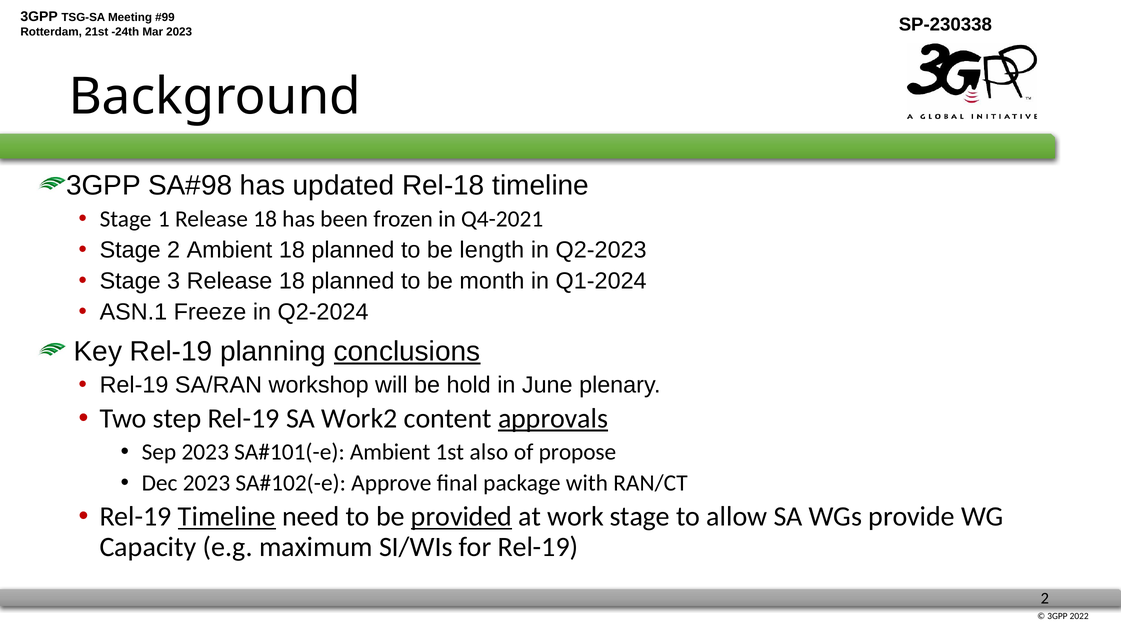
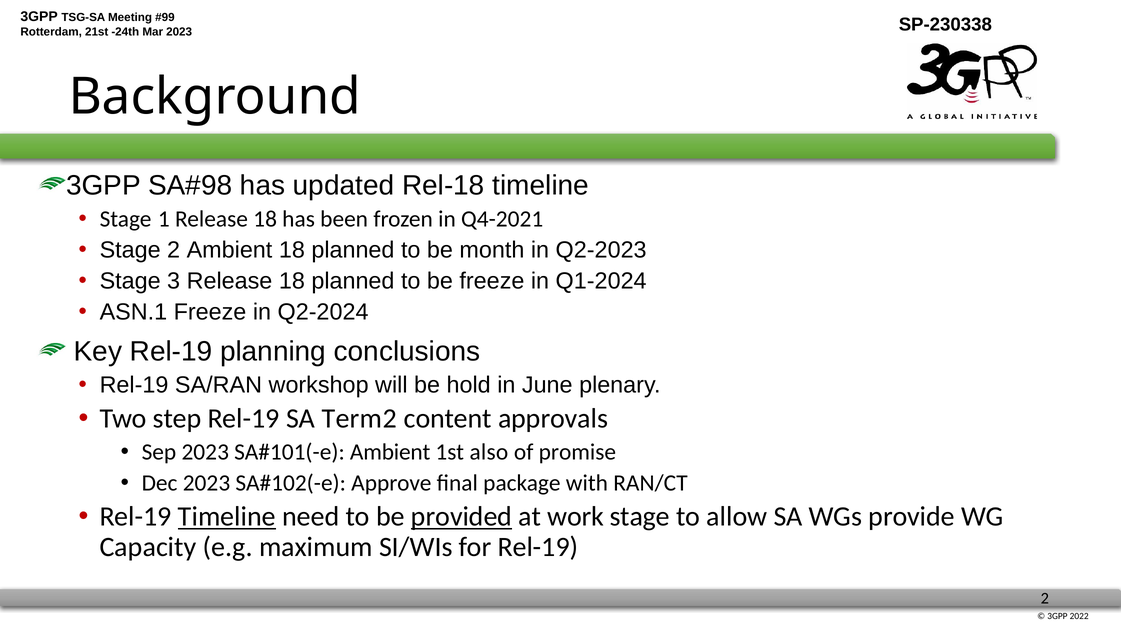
length: length -> month
be month: month -> freeze
conclusions underline: present -> none
Work2: Work2 -> Term2
approvals underline: present -> none
propose: propose -> promise
